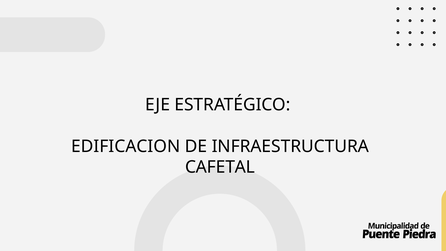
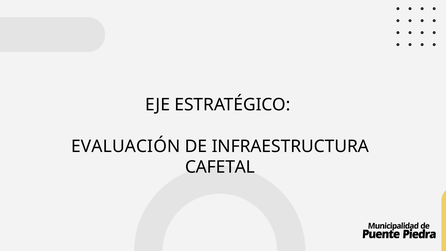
EDIFICACION: EDIFICACION -> EVALUACIÓN
